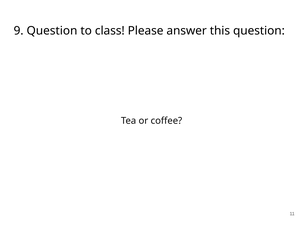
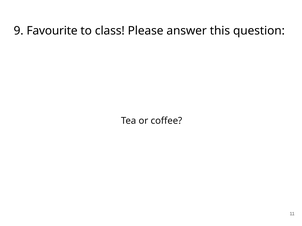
9 Question: Question -> Favourite
